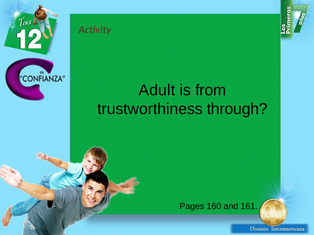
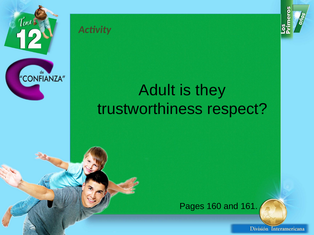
from: from -> they
through: through -> respect
